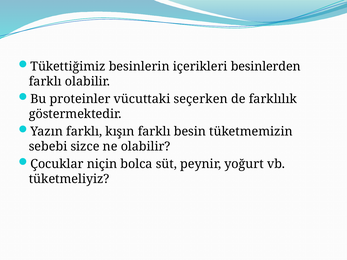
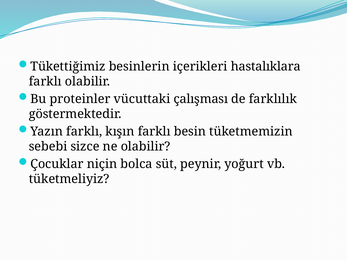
besinlerden: besinlerden -> hastalıklara
seçerken: seçerken -> çalışması
